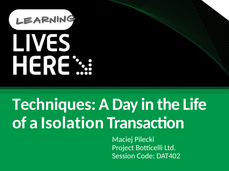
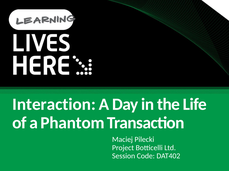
Techniques: Techniques -> Interaction
Isolation: Isolation -> Phantom
